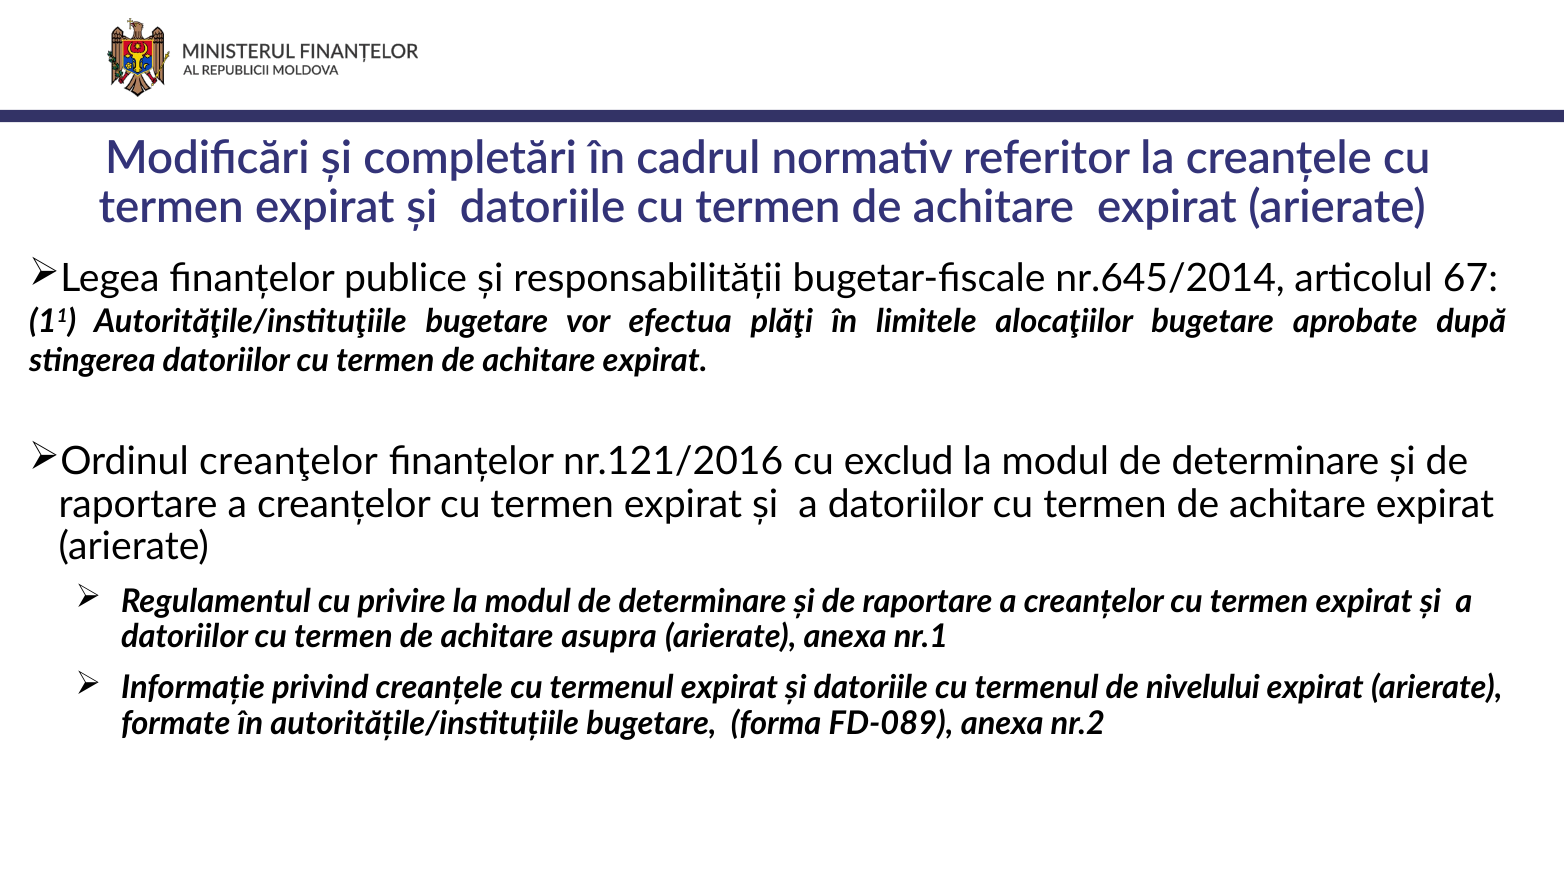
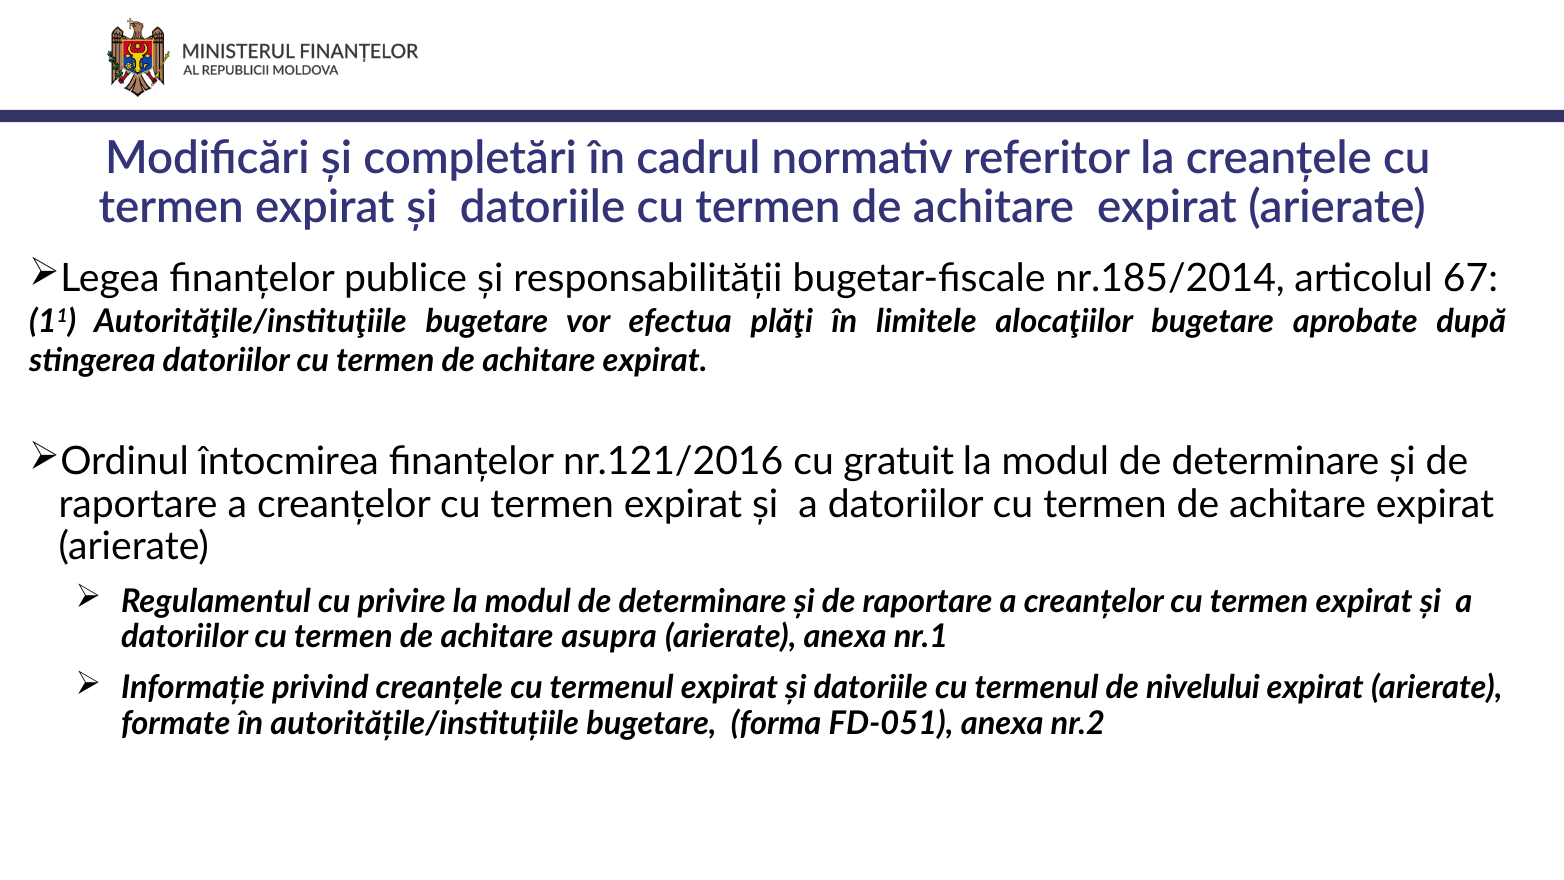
nr.645/2014: nr.645/2014 -> nr.185/2014
creanţelor: creanţelor -> întocmirea
exclud: exclud -> gratuit
FD-089: FD-089 -> FD-051
